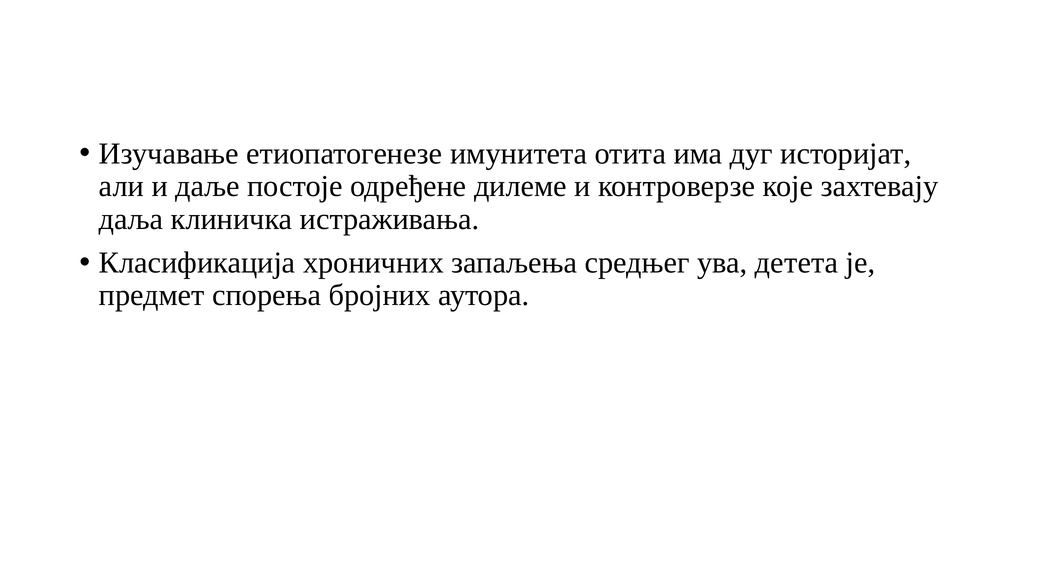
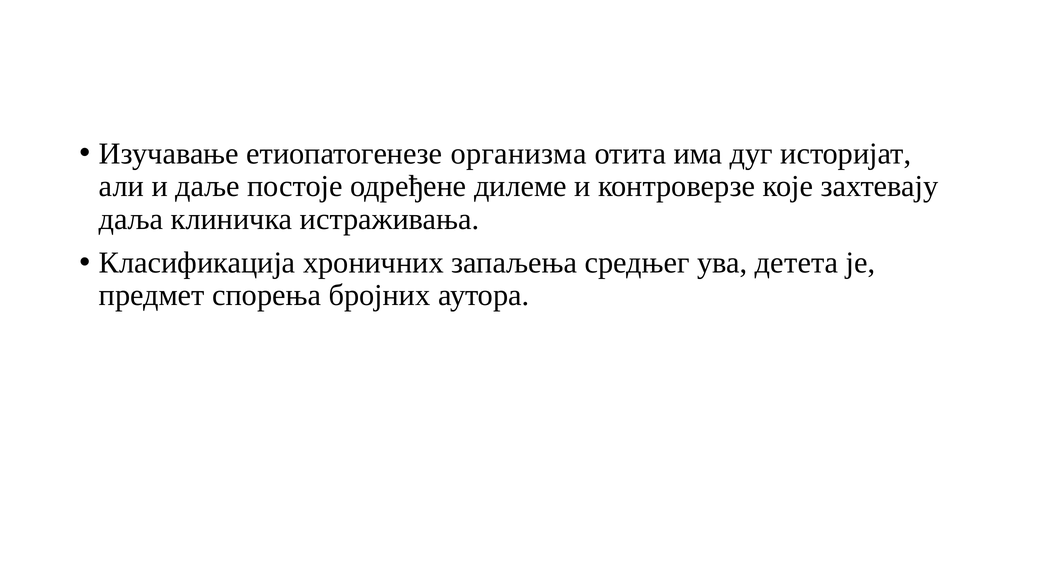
имунитета: имунитета -> организма
